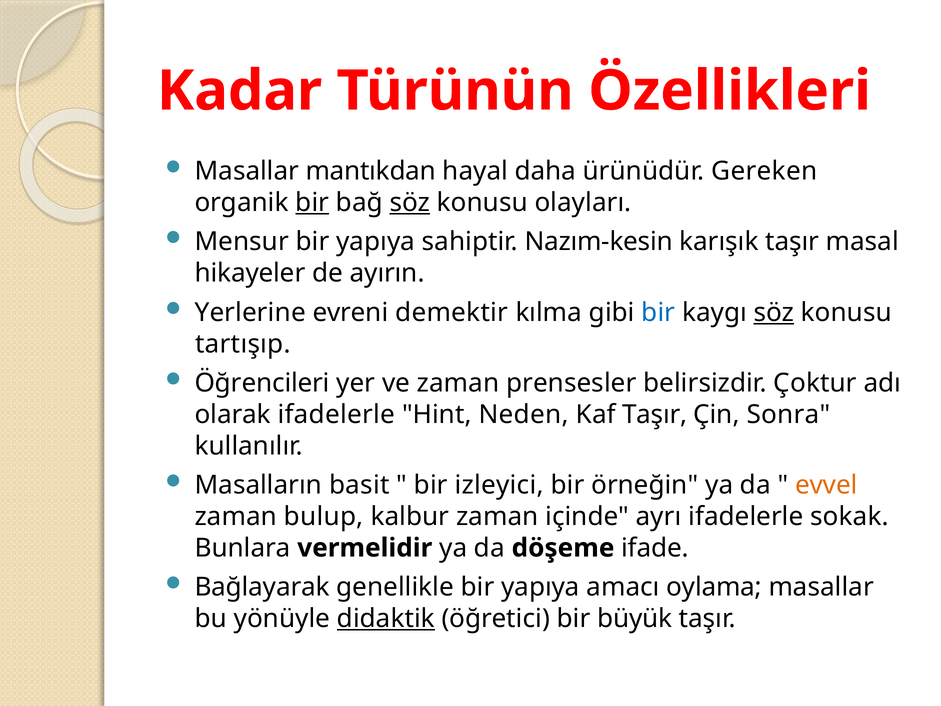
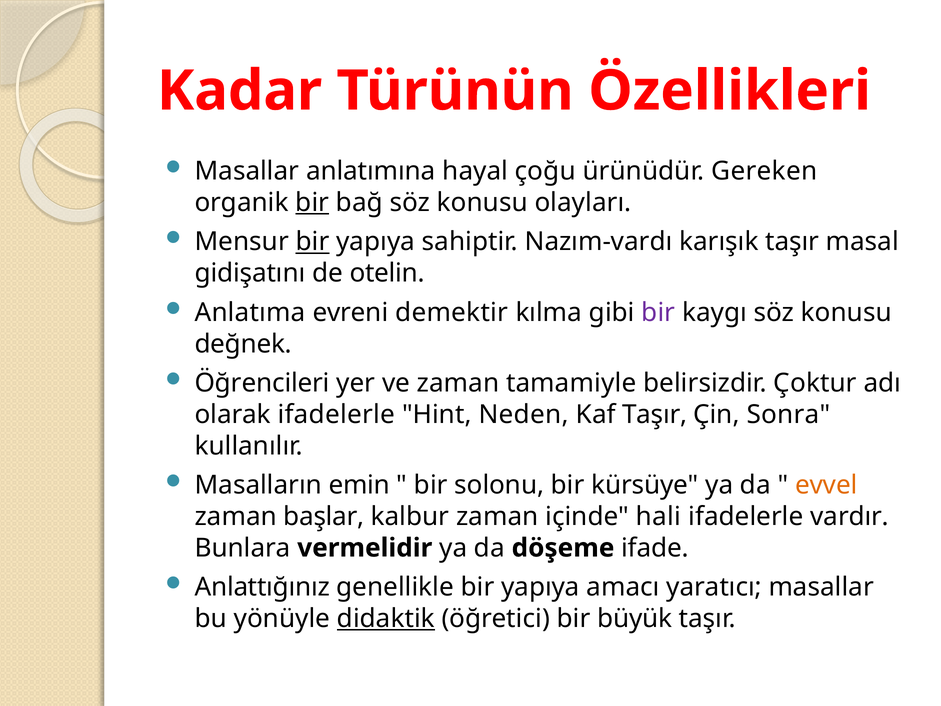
mantıkdan: mantıkdan -> anlatımına
daha: daha -> çoğu
söz at (410, 203) underline: present -> none
bir at (312, 242) underline: none -> present
Nazım-kesin: Nazım-kesin -> Nazım-vardı
hikayeler: hikayeler -> gidişatını
ayırın: ayırın -> otelin
Yerlerine: Yerlerine -> Anlatıma
bir at (658, 312) colour: blue -> purple
söz at (774, 312) underline: present -> none
tartışıp: tartışıp -> değnek
prensesler: prensesler -> tamamiyle
basit: basit -> emin
izleyici: izleyici -> solonu
örneğin: örneğin -> kürsüye
bulup: bulup -> başlar
ayrı: ayrı -> hali
sokak: sokak -> vardır
Bağlayarak: Bağlayarak -> Anlattığınız
oylama: oylama -> yaratıcı
